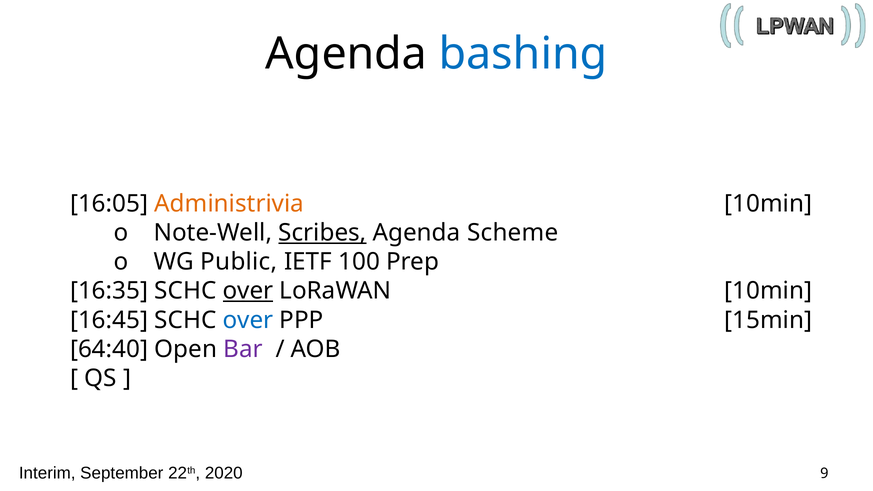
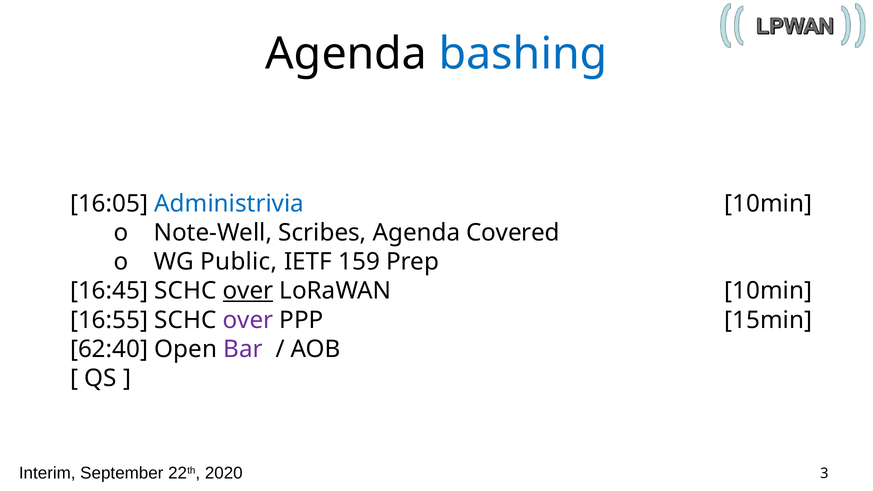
Administrivia colour: orange -> blue
Scribes underline: present -> none
Scheme: Scheme -> Covered
100: 100 -> 159
16:35: 16:35 -> 16:45
16:45: 16:45 -> 16:55
over at (248, 320) colour: blue -> purple
64:40: 64:40 -> 62:40
9: 9 -> 3
